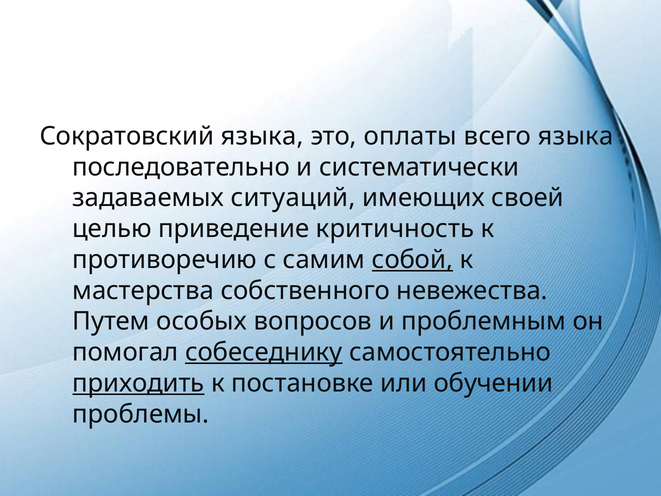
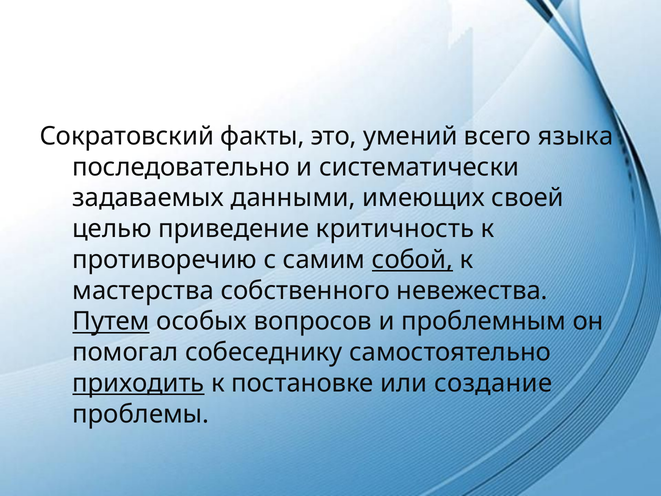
Сократовский языка: языка -> факты
оплаты: оплаты -> умений
ситуаций: ситуаций -> данными
Путем underline: none -> present
собеседнику underline: present -> none
обучении: обучении -> создание
